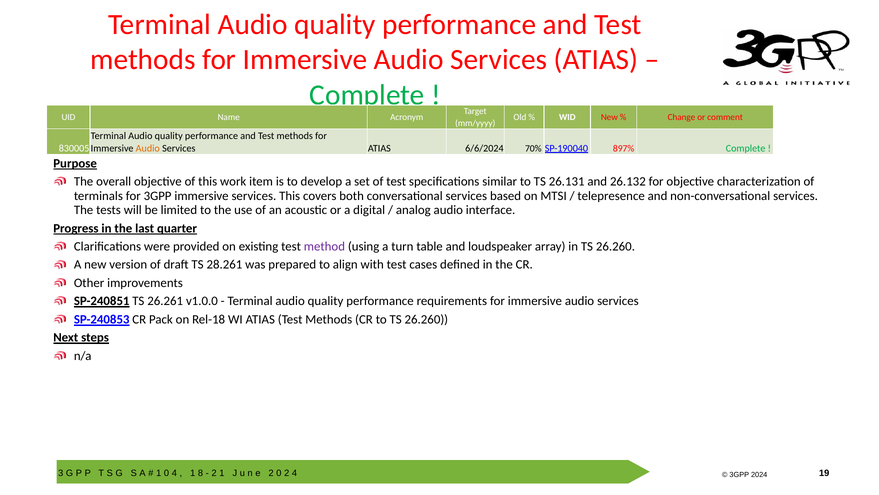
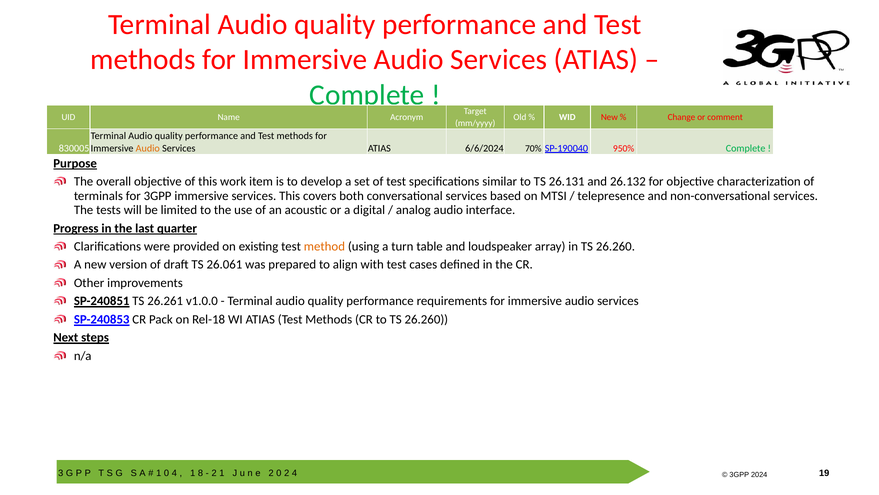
897%: 897% -> 950%
method colour: purple -> orange
28.261: 28.261 -> 26.061
